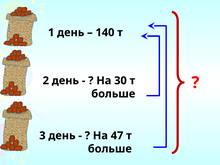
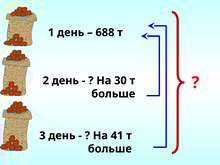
140: 140 -> 688
47: 47 -> 41
